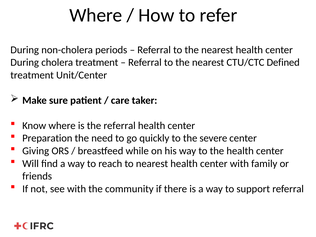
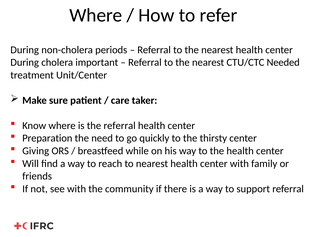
cholera treatment: treatment -> important
Defined: Defined -> Needed
severe: severe -> thirsty
